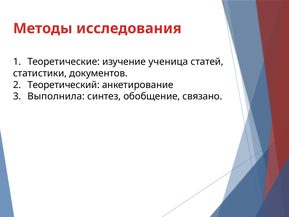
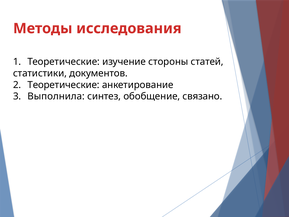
ученица: ученица -> стороны
2 Теоретический: Теоретический -> Теоретические
